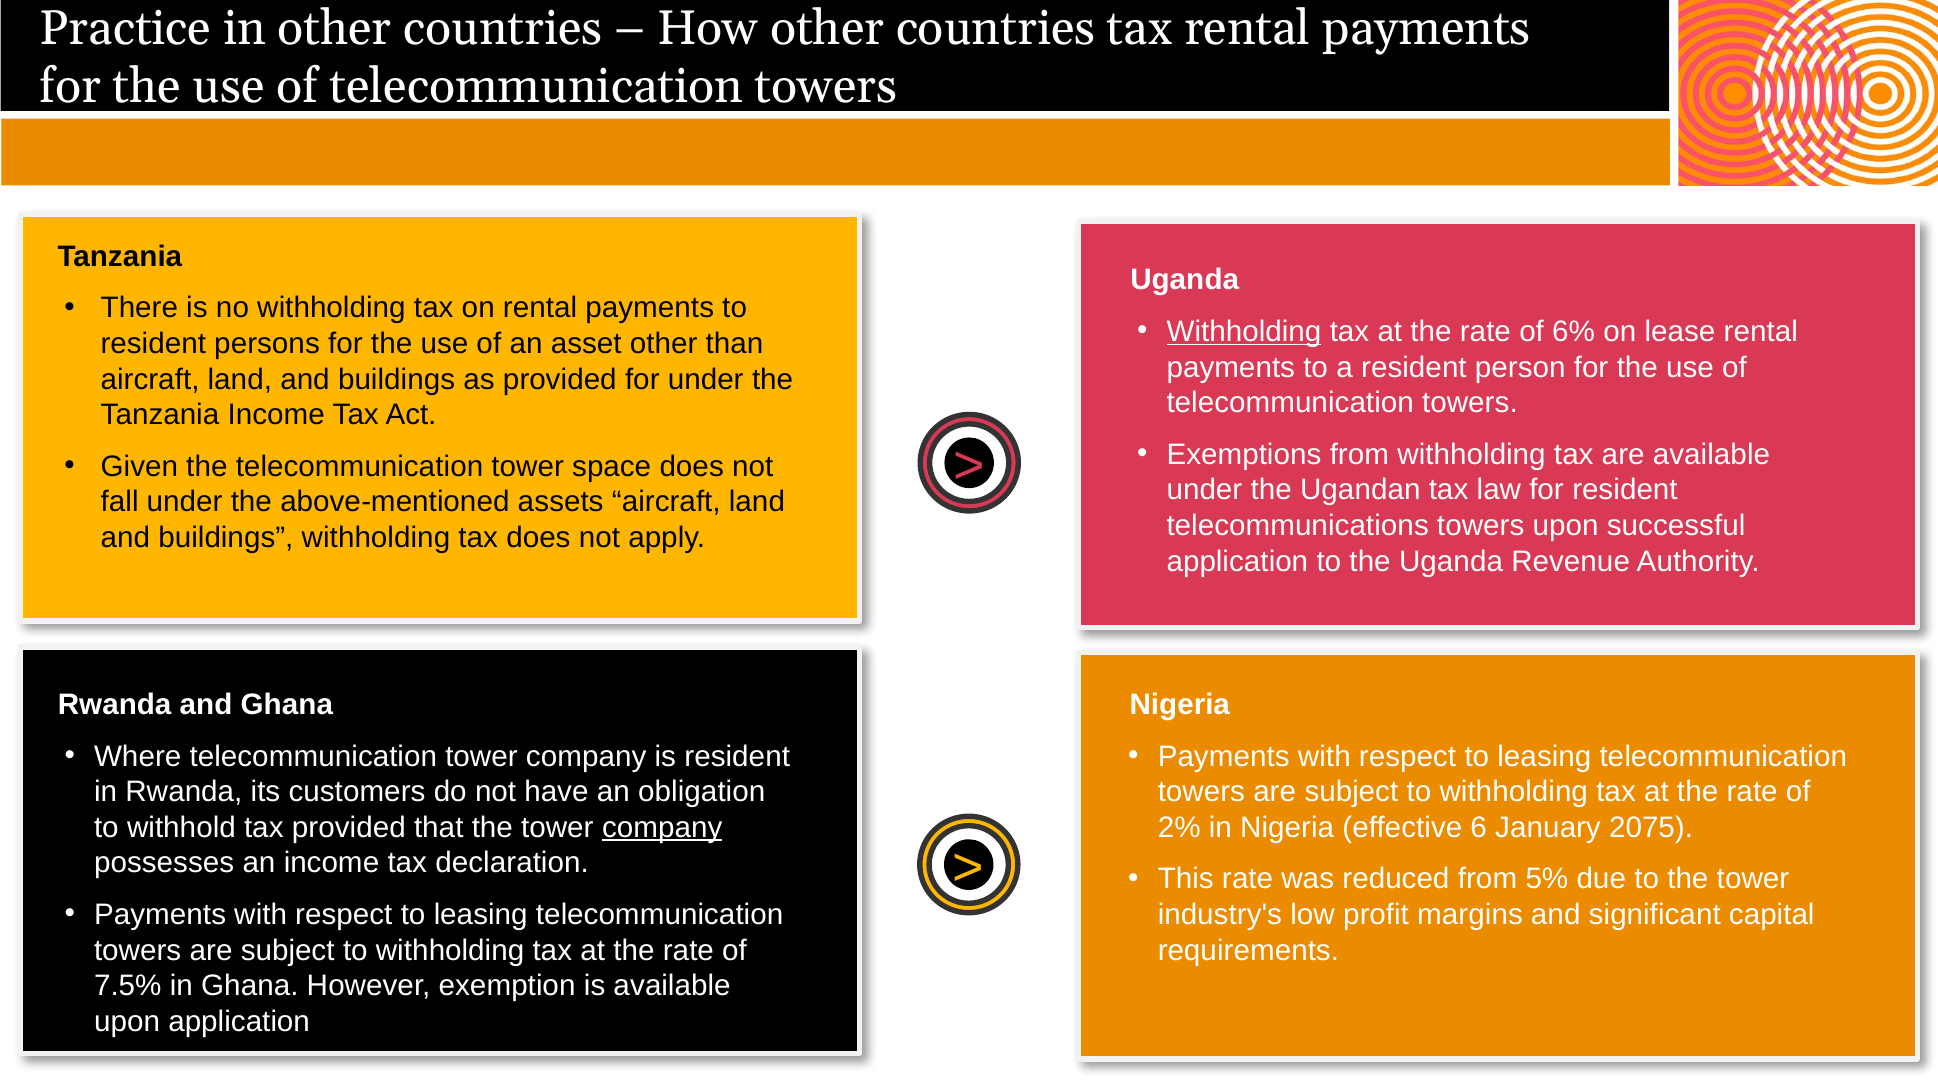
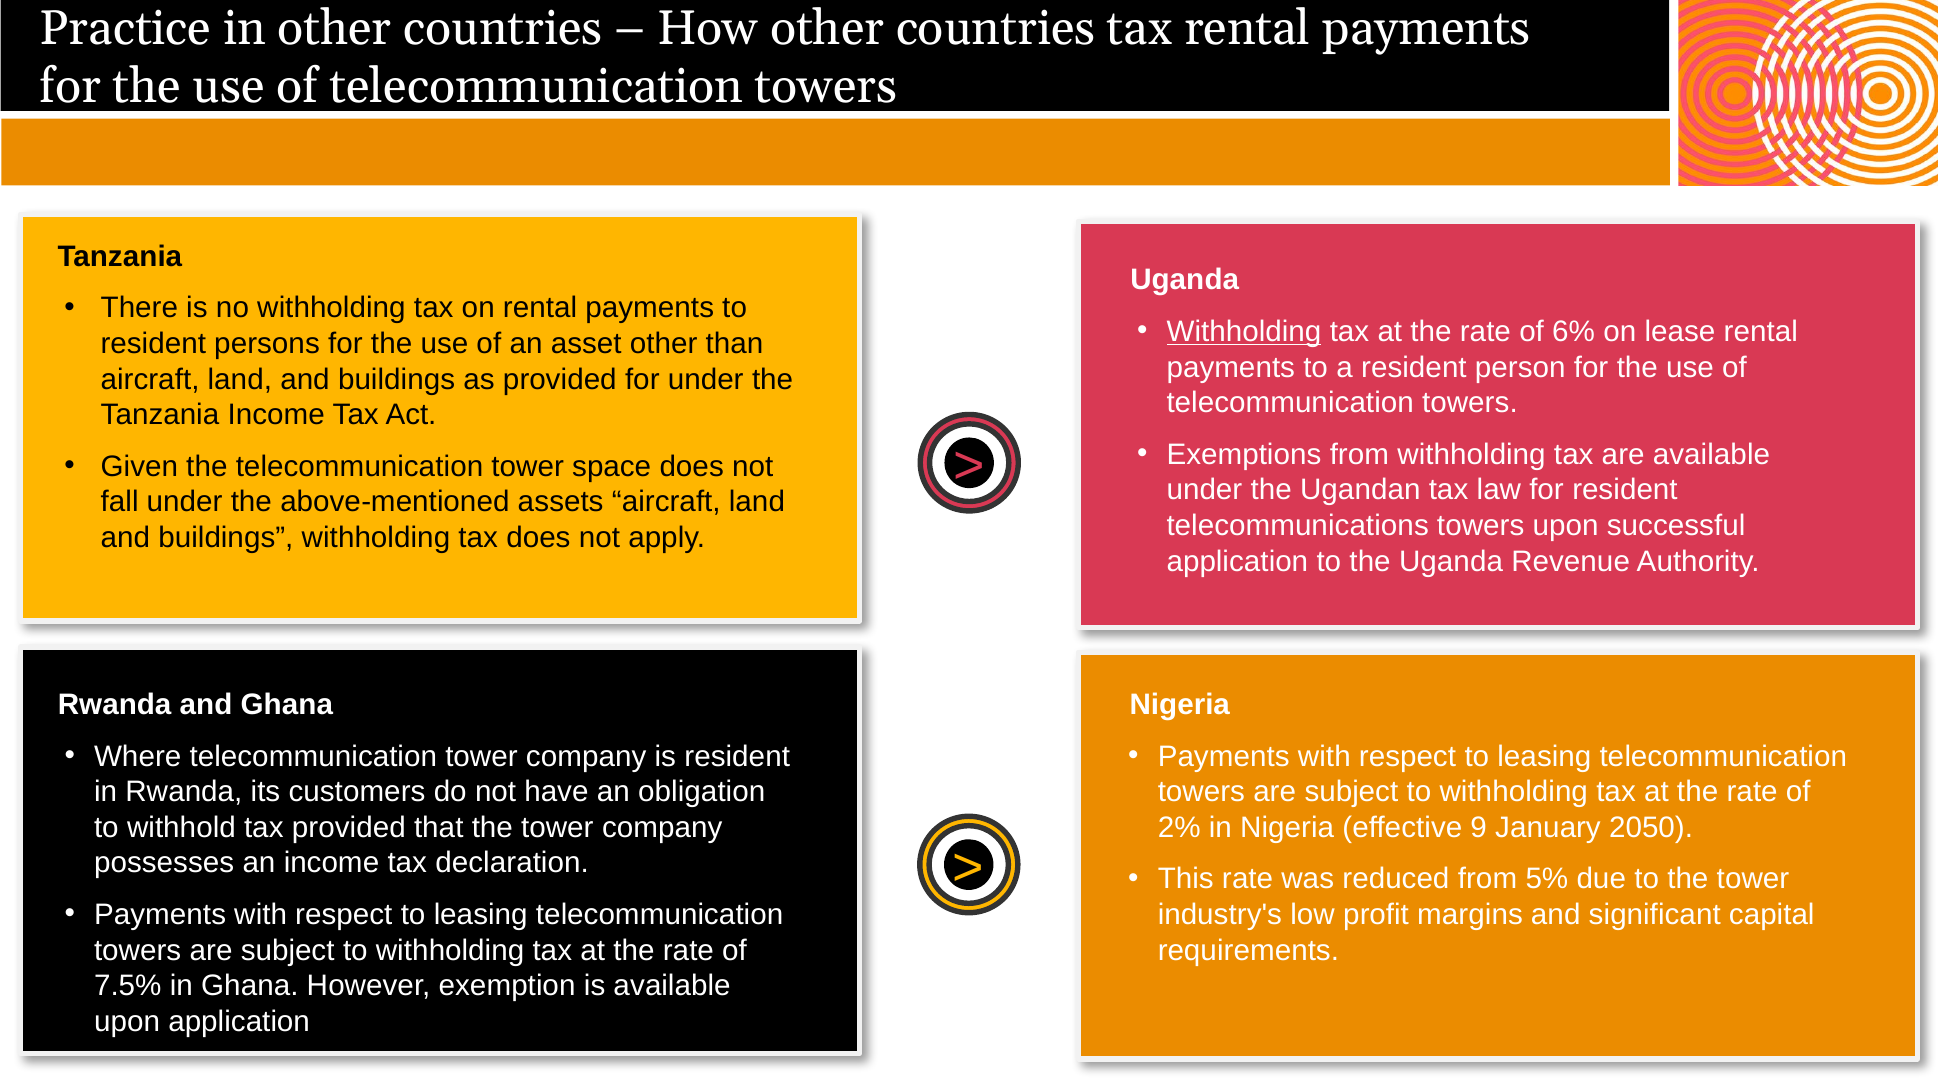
company at (662, 828) underline: present -> none
6: 6 -> 9
2075: 2075 -> 2050
